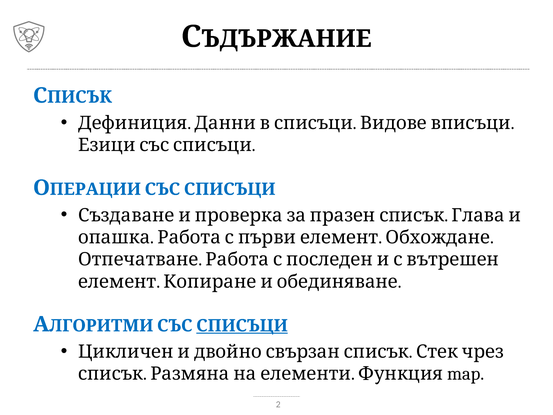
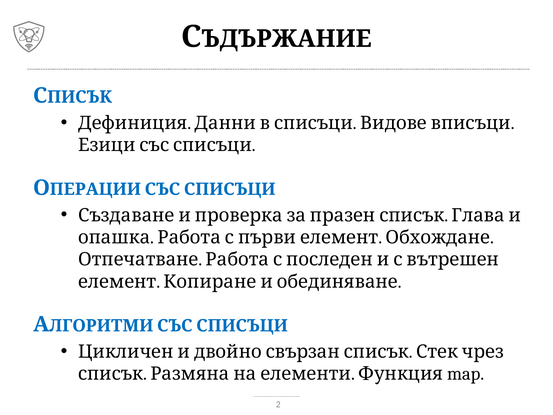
СПИСЪЦИ at (242, 326) underline: present -> none
